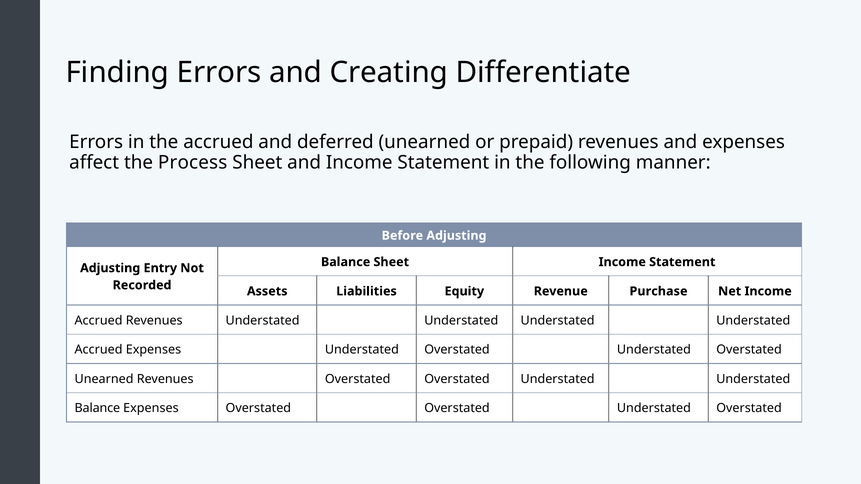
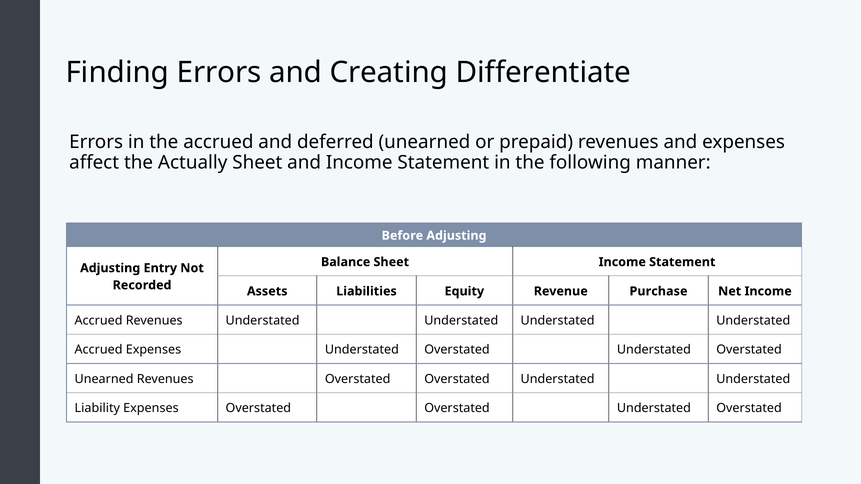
Process: Process -> Actually
Balance at (97, 408): Balance -> Liability
